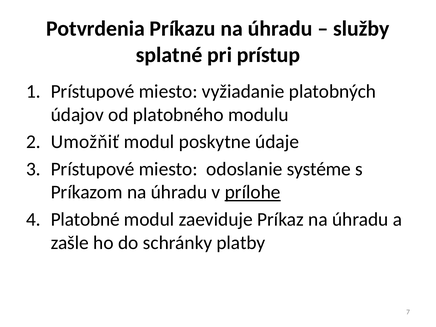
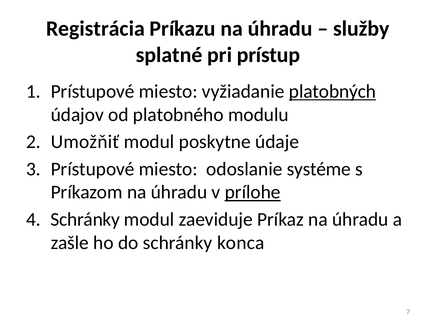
Potvrdenia: Potvrdenia -> Registrácia
platobných underline: none -> present
Platobné at (85, 219): Platobné -> Schránky
platby: platby -> konca
